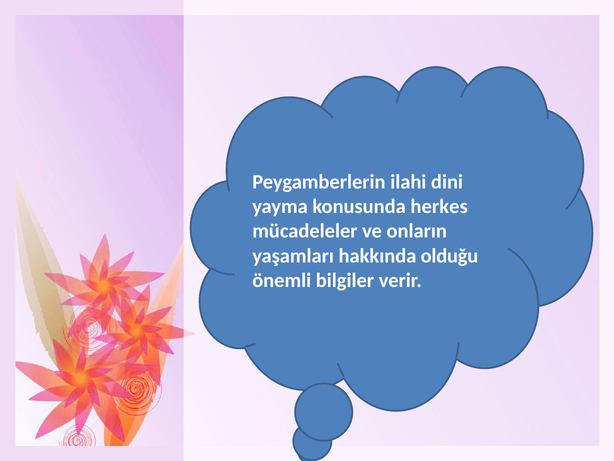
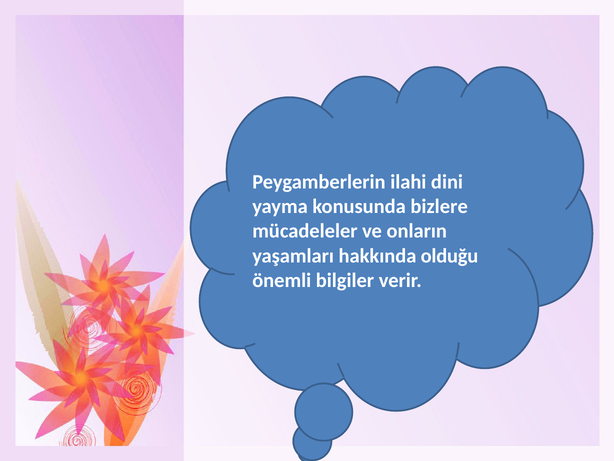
herkes: herkes -> bizlere
